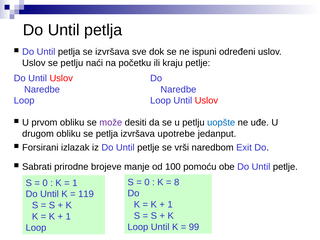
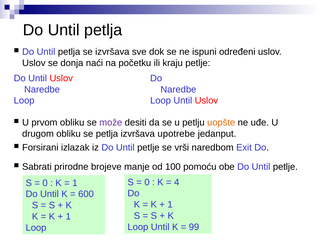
se petlju: petlju -> donja
uopšte colour: blue -> orange
8: 8 -> 4
119: 119 -> 600
